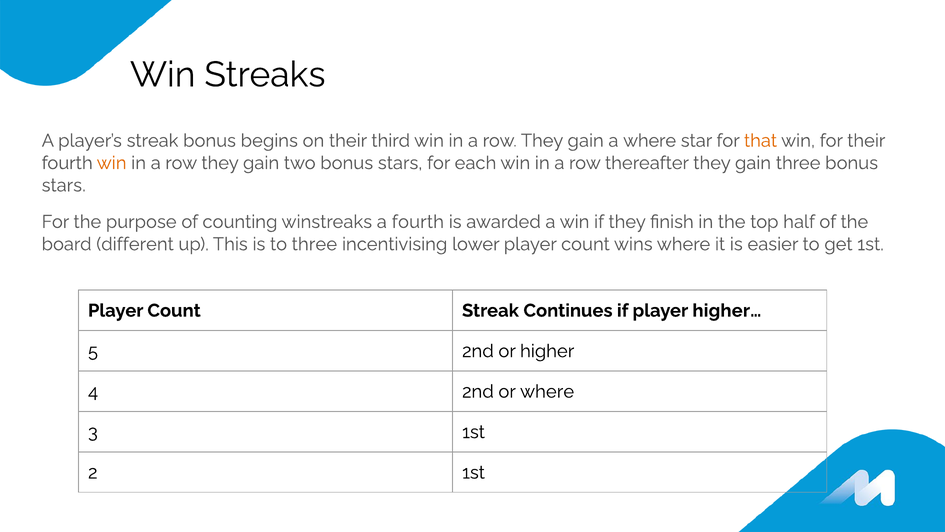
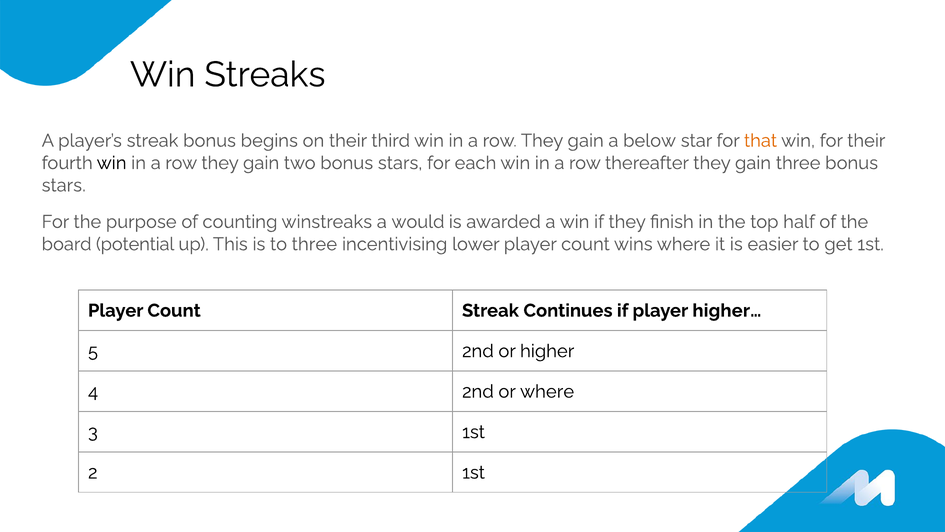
a where: where -> below
win at (112, 163) colour: orange -> black
a fourth: fourth -> would
different: different -> potential
